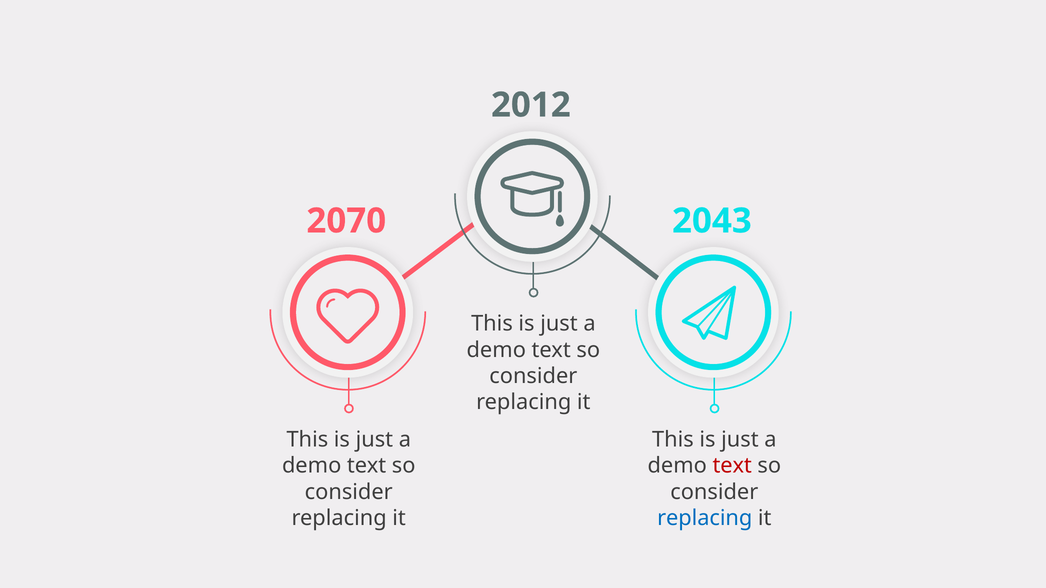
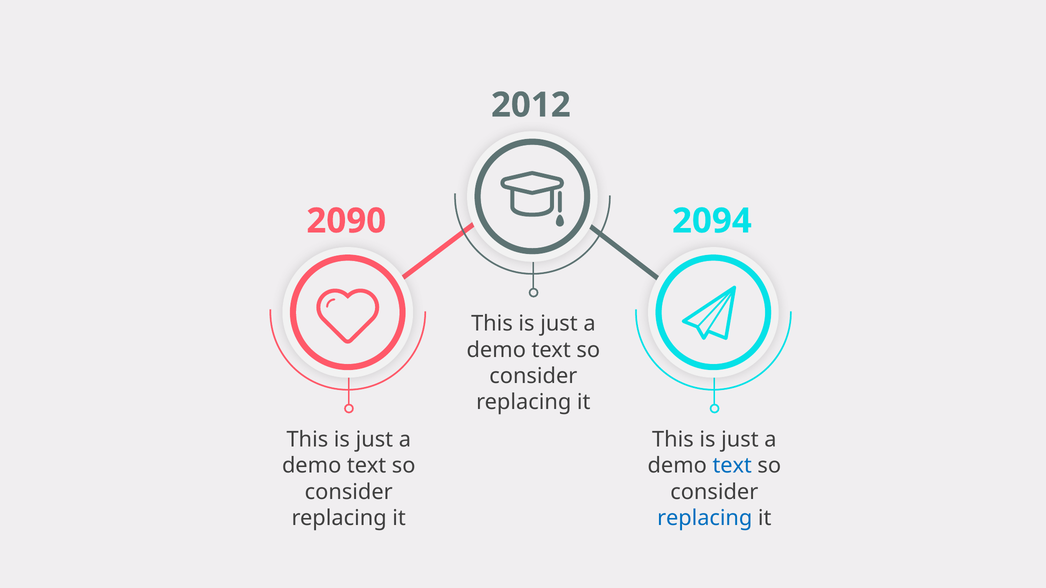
2070: 2070 -> 2090
2043: 2043 -> 2094
text at (732, 466) colour: red -> blue
